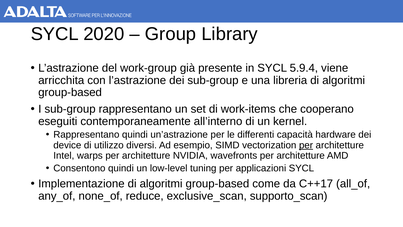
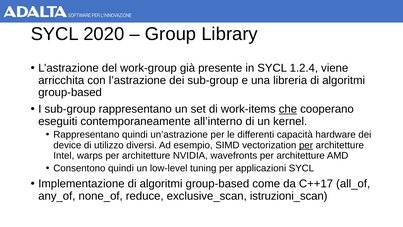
5.9.4: 5.9.4 -> 1.2.4
che underline: none -> present
supporto_scan: supporto_scan -> istruzioni_scan
